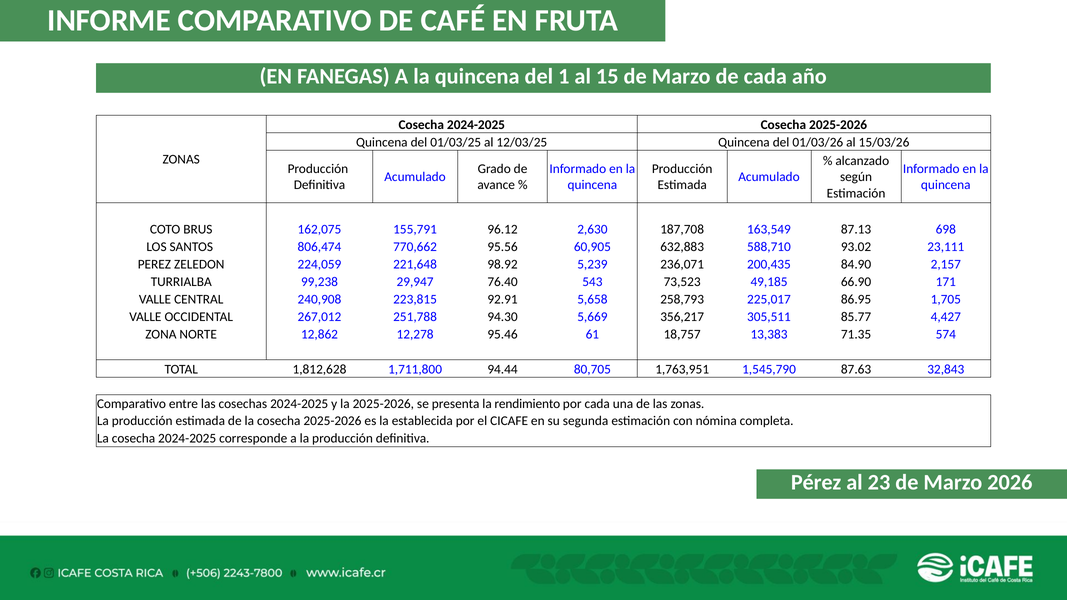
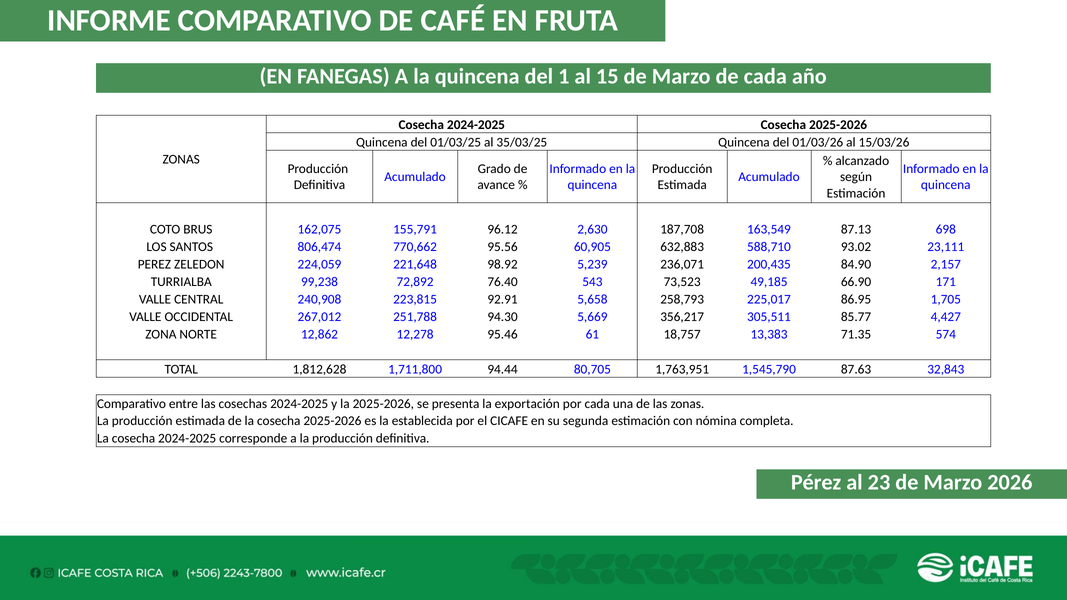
12/03/25: 12/03/25 -> 35/03/25
29,947: 29,947 -> 72,892
rendimiento: rendimiento -> exportación
